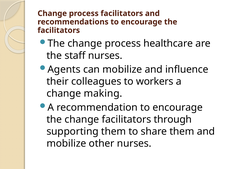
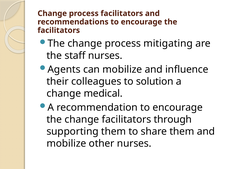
healthcare: healthcare -> mitigating
workers: workers -> solution
making: making -> medical
